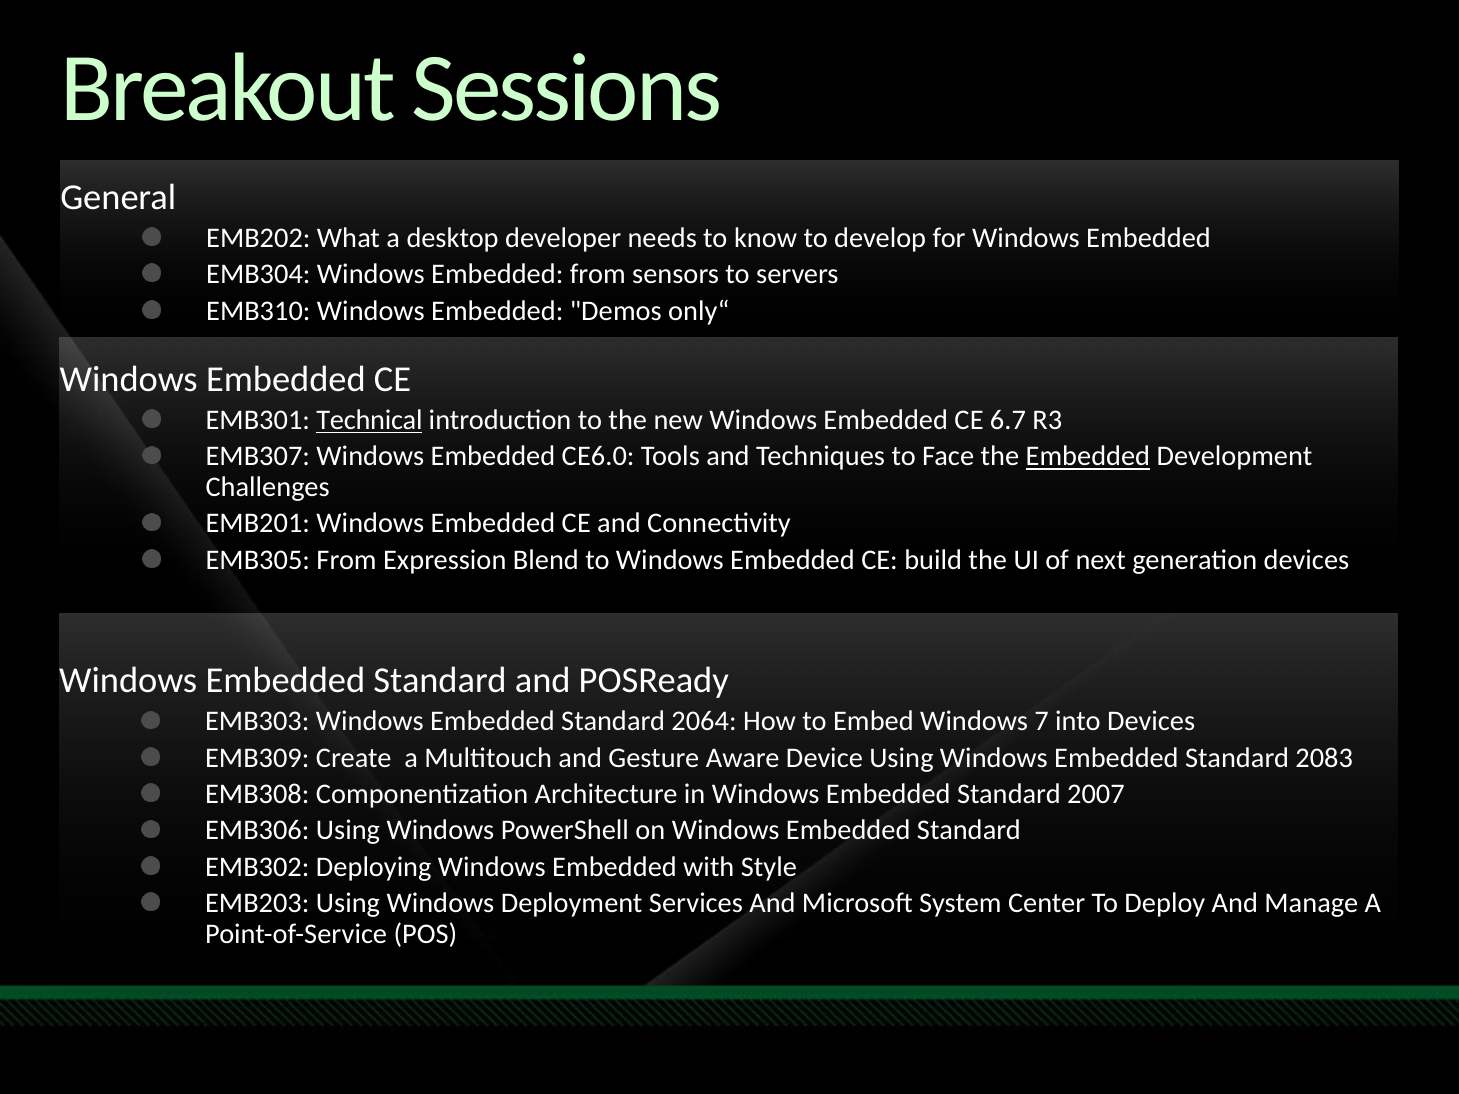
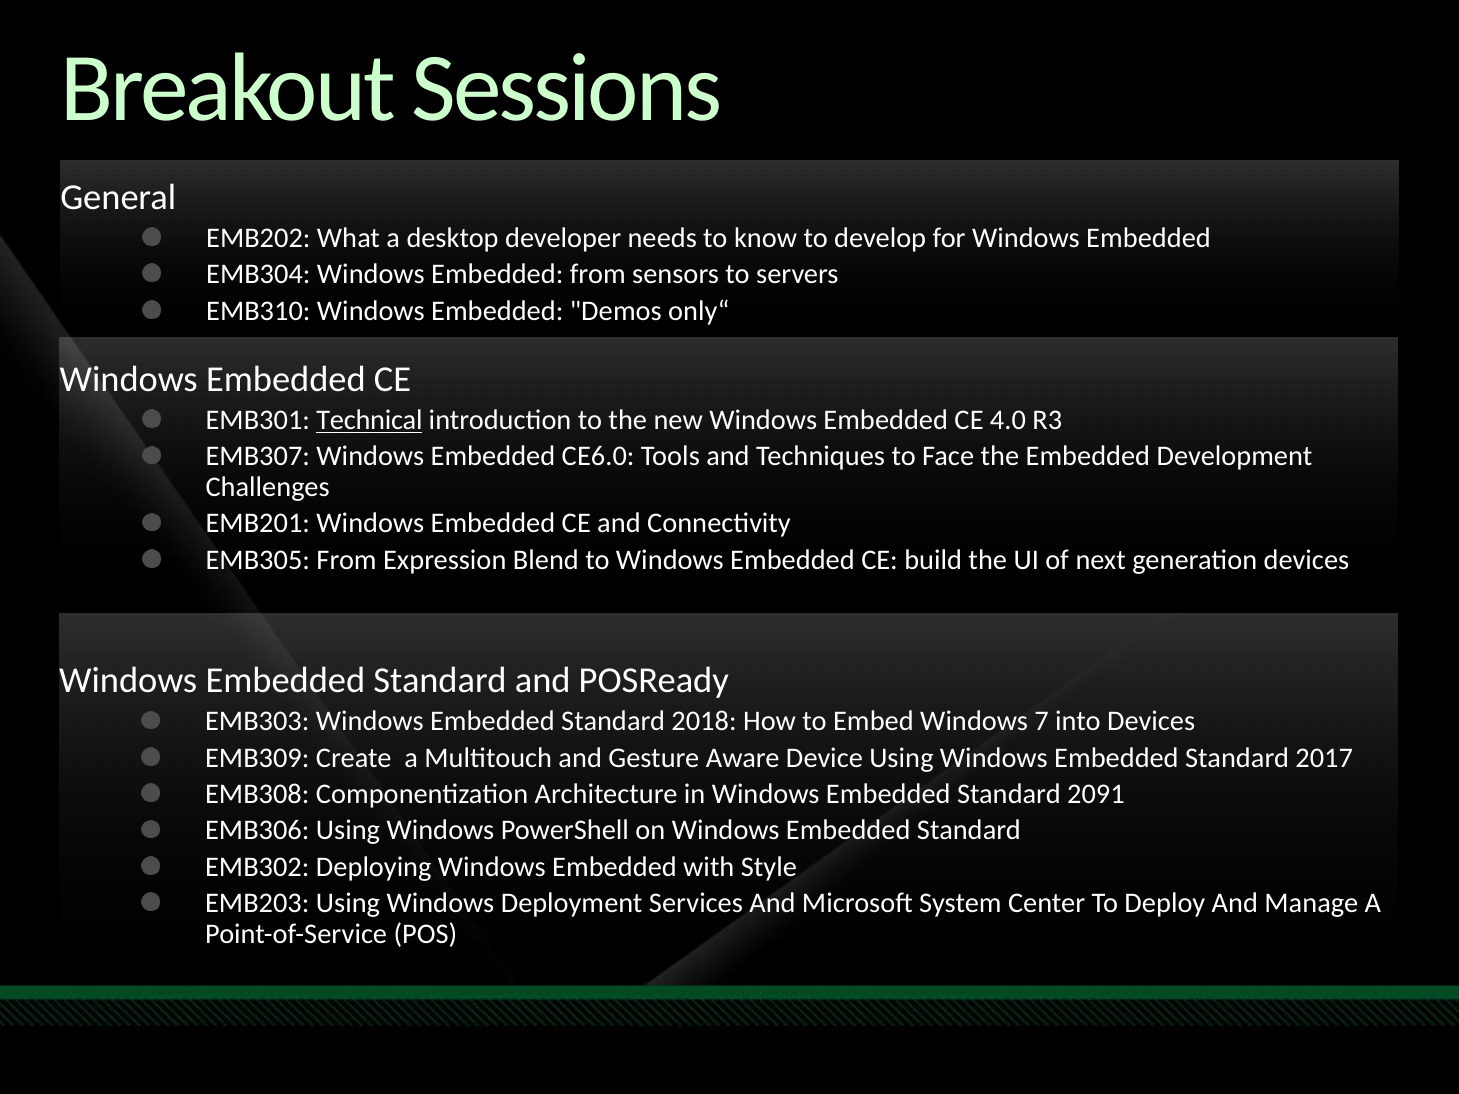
6.7: 6.7 -> 4.0
Embedded at (1088, 457) underline: present -> none
2064: 2064 -> 2018
2083: 2083 -> 2017
2007: 2007 -> 2091
